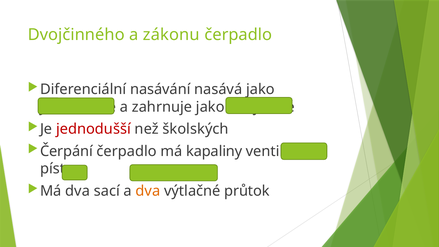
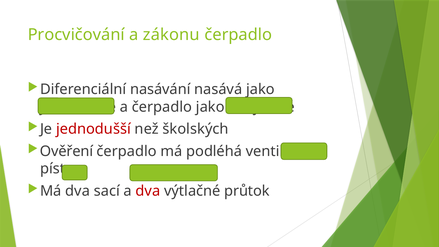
Dvojčinného: Dvojčinného -> Procvičování
a zahrnuje: zahrnuje -> čerpadlo
Čerpání: Čerpání -> Ověření
kapaliny: kapaliny -> podléhá
dva at (148, 191) colour: orange -> red
